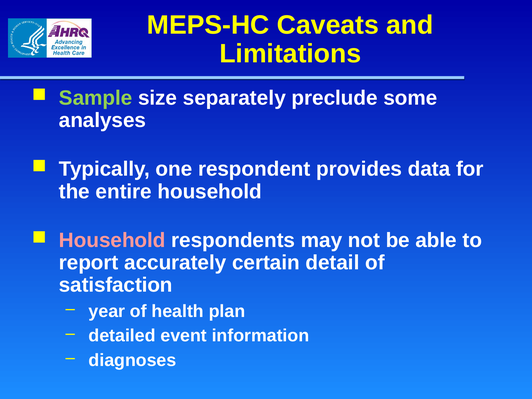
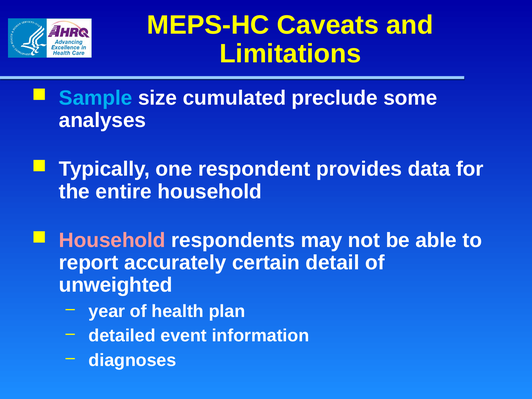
Sample colour: light green -> light blue
separately: separately -> cumulated
satisfaction: satisfaction -> unweighted
